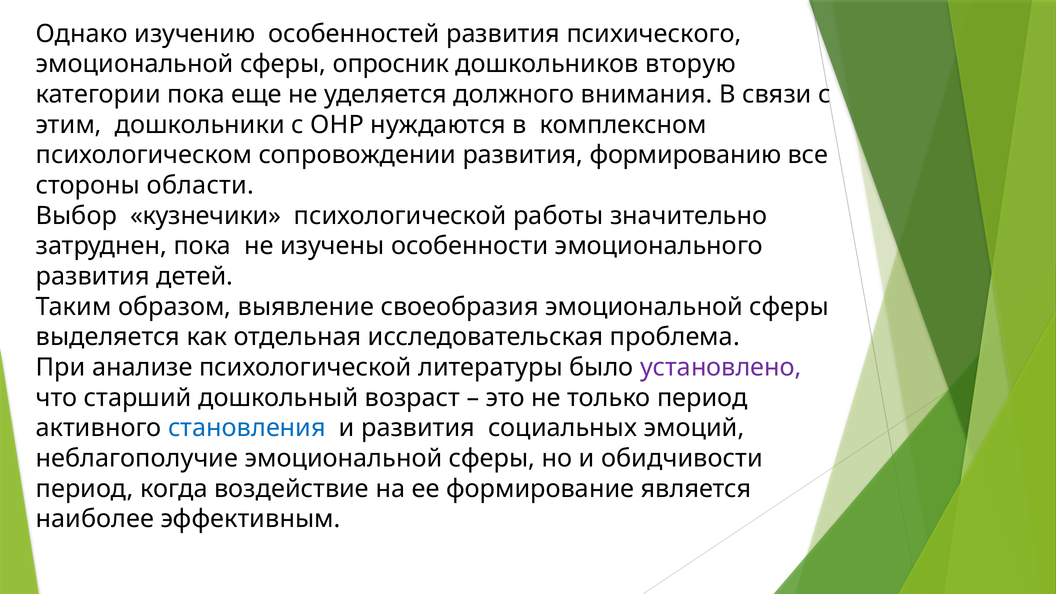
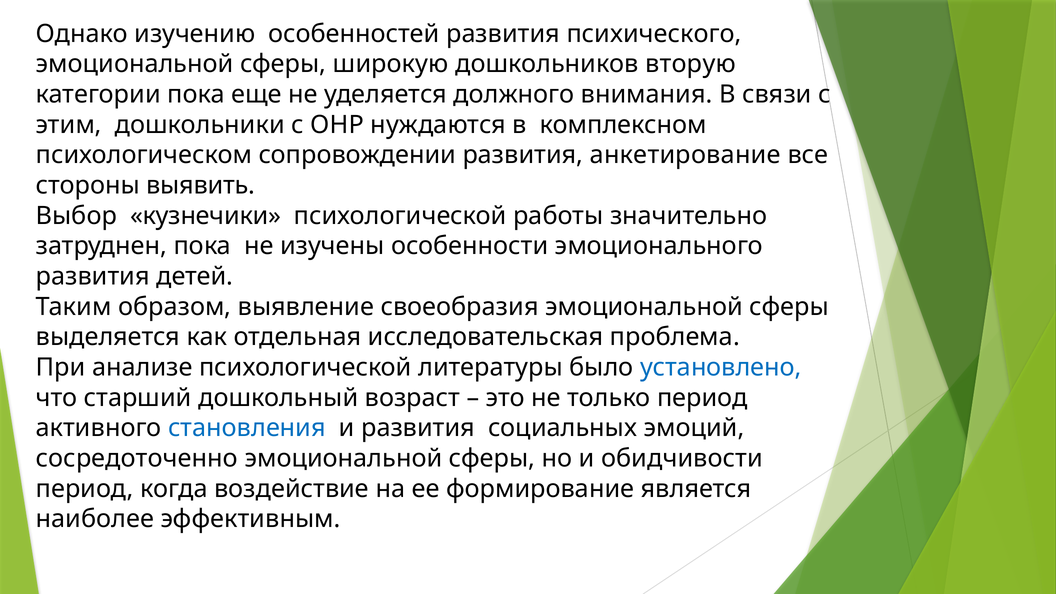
опросник: опросник -> широкую
формированию: формированию -> анкетирование
области: области -> выявить
установлено colour: purple -> blue
неблагополучие: неблагополучие -> сосредоточенно
